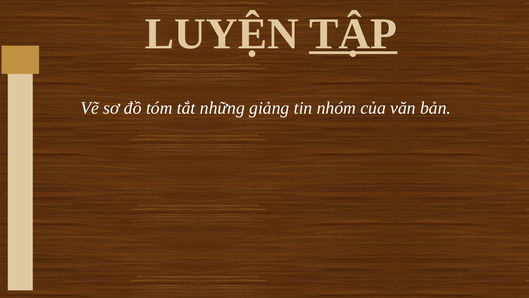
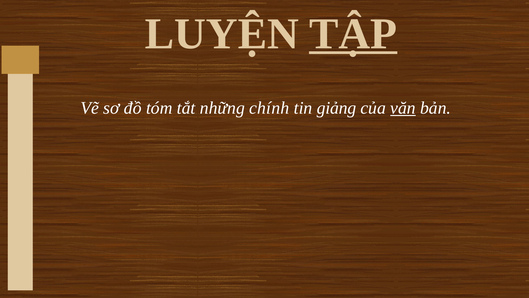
giảng: giảng -> chính
nhóm: nhóm -> giảng
văn underline: none -> present
